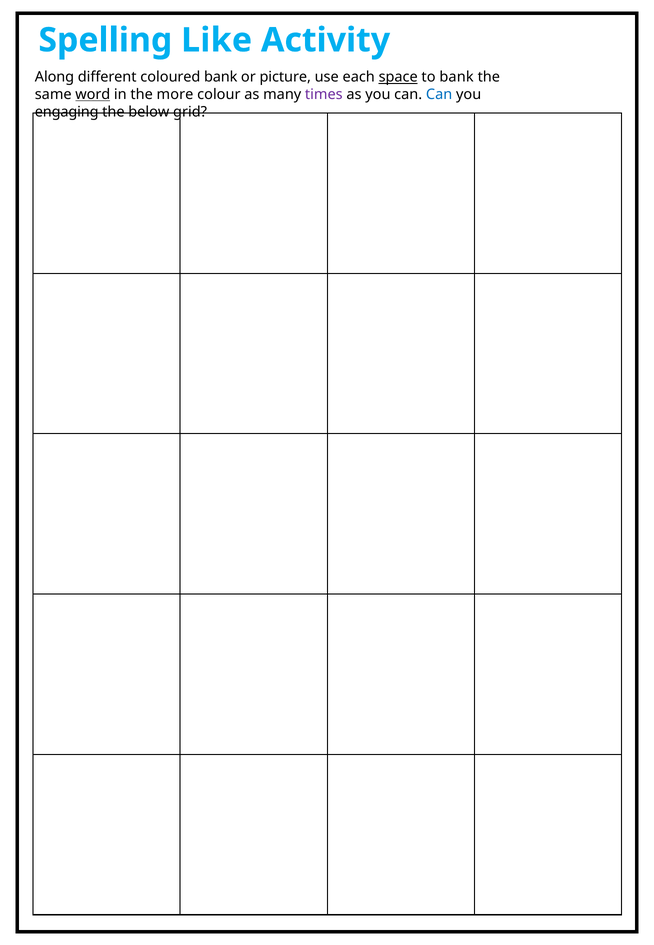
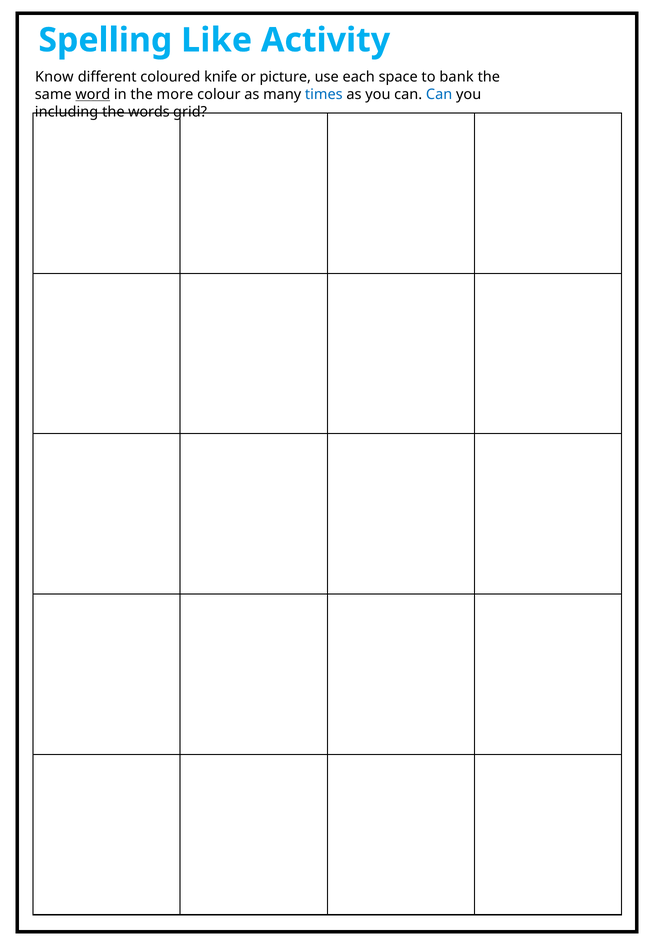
Along: Along -> Know
coloured bank: bank -> knife
space underline: present -> none
times colour: purple -> blue
engaging: engaging -> including
below: below -> words
